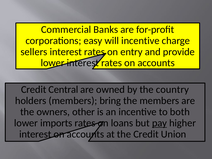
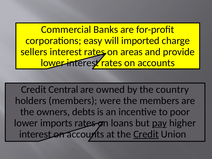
will incentive: incentive -> imported
entry: entry -> areas
bring: bring -> were
other: other -> debts
both: both -> poor
Credit at (146, 134) underline: none -> present
